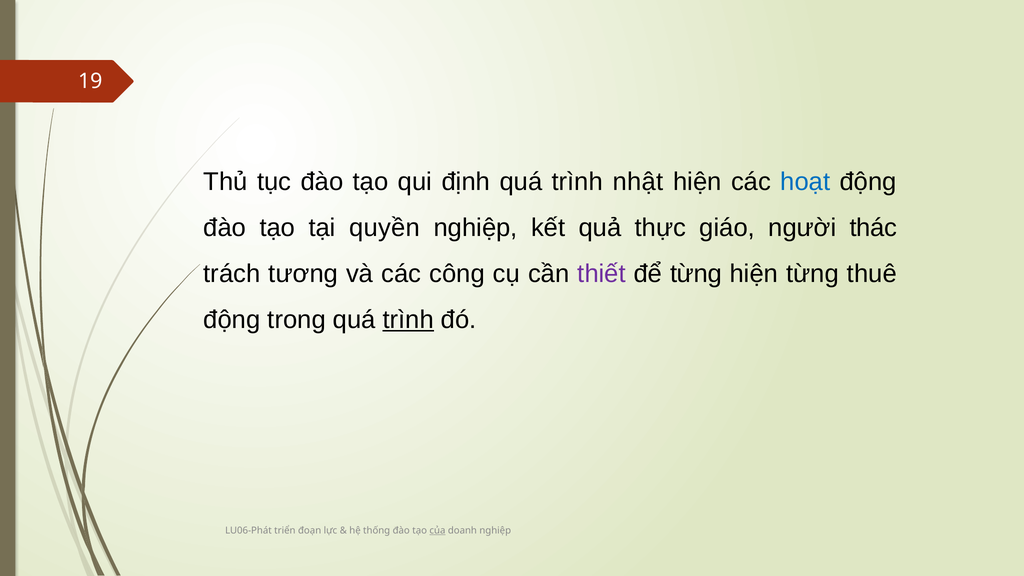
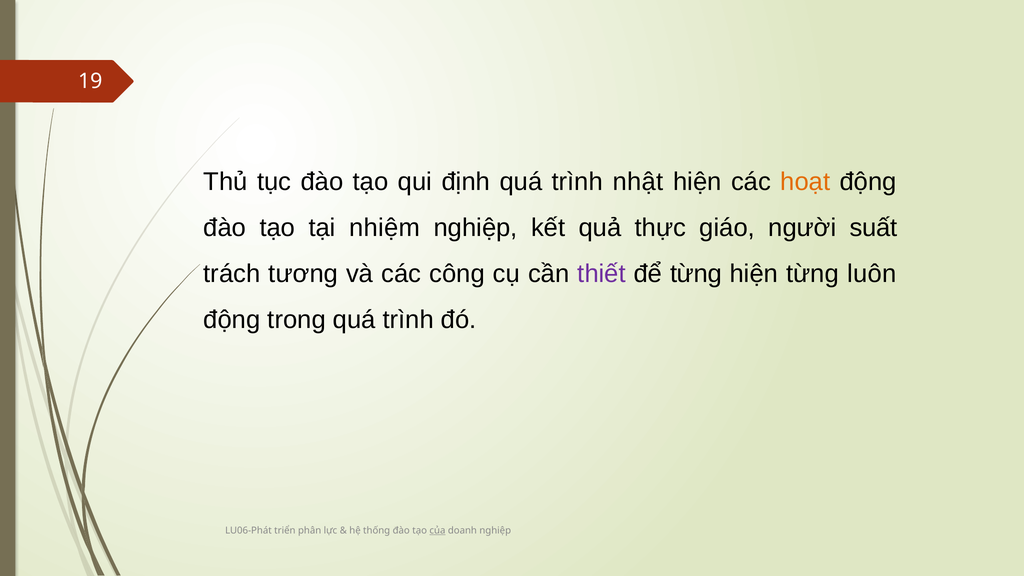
hoạt colour: blue -> orange
quyền: quyền -> nhiệm
thác: thác -> suất
thuê: thuê -> luôn
trình at (408, 320) underline: present -> none
đoạn: đoạn -> phân
